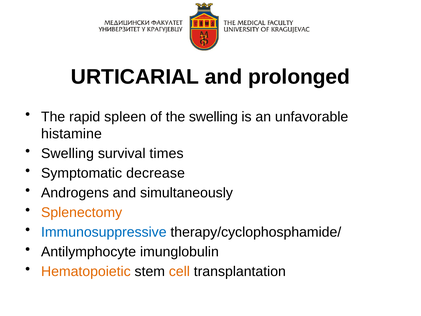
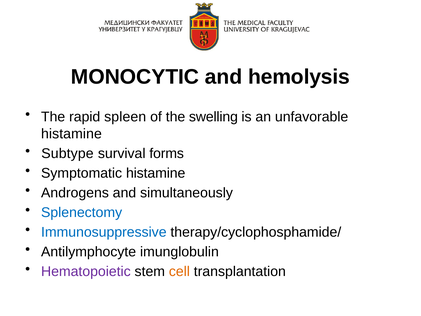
URTICARIAL: URTICARIAL -> MONOCYTIC
prolonged: prolonged -> hemolysis
Swelling at (68, 153): Swelling -> Subtype
times: times -> forms
Symptomatic decrease: decrease -> histamine
Splenectomy colour: orange -> blue
Hematopoietic colour: orange -> purple
